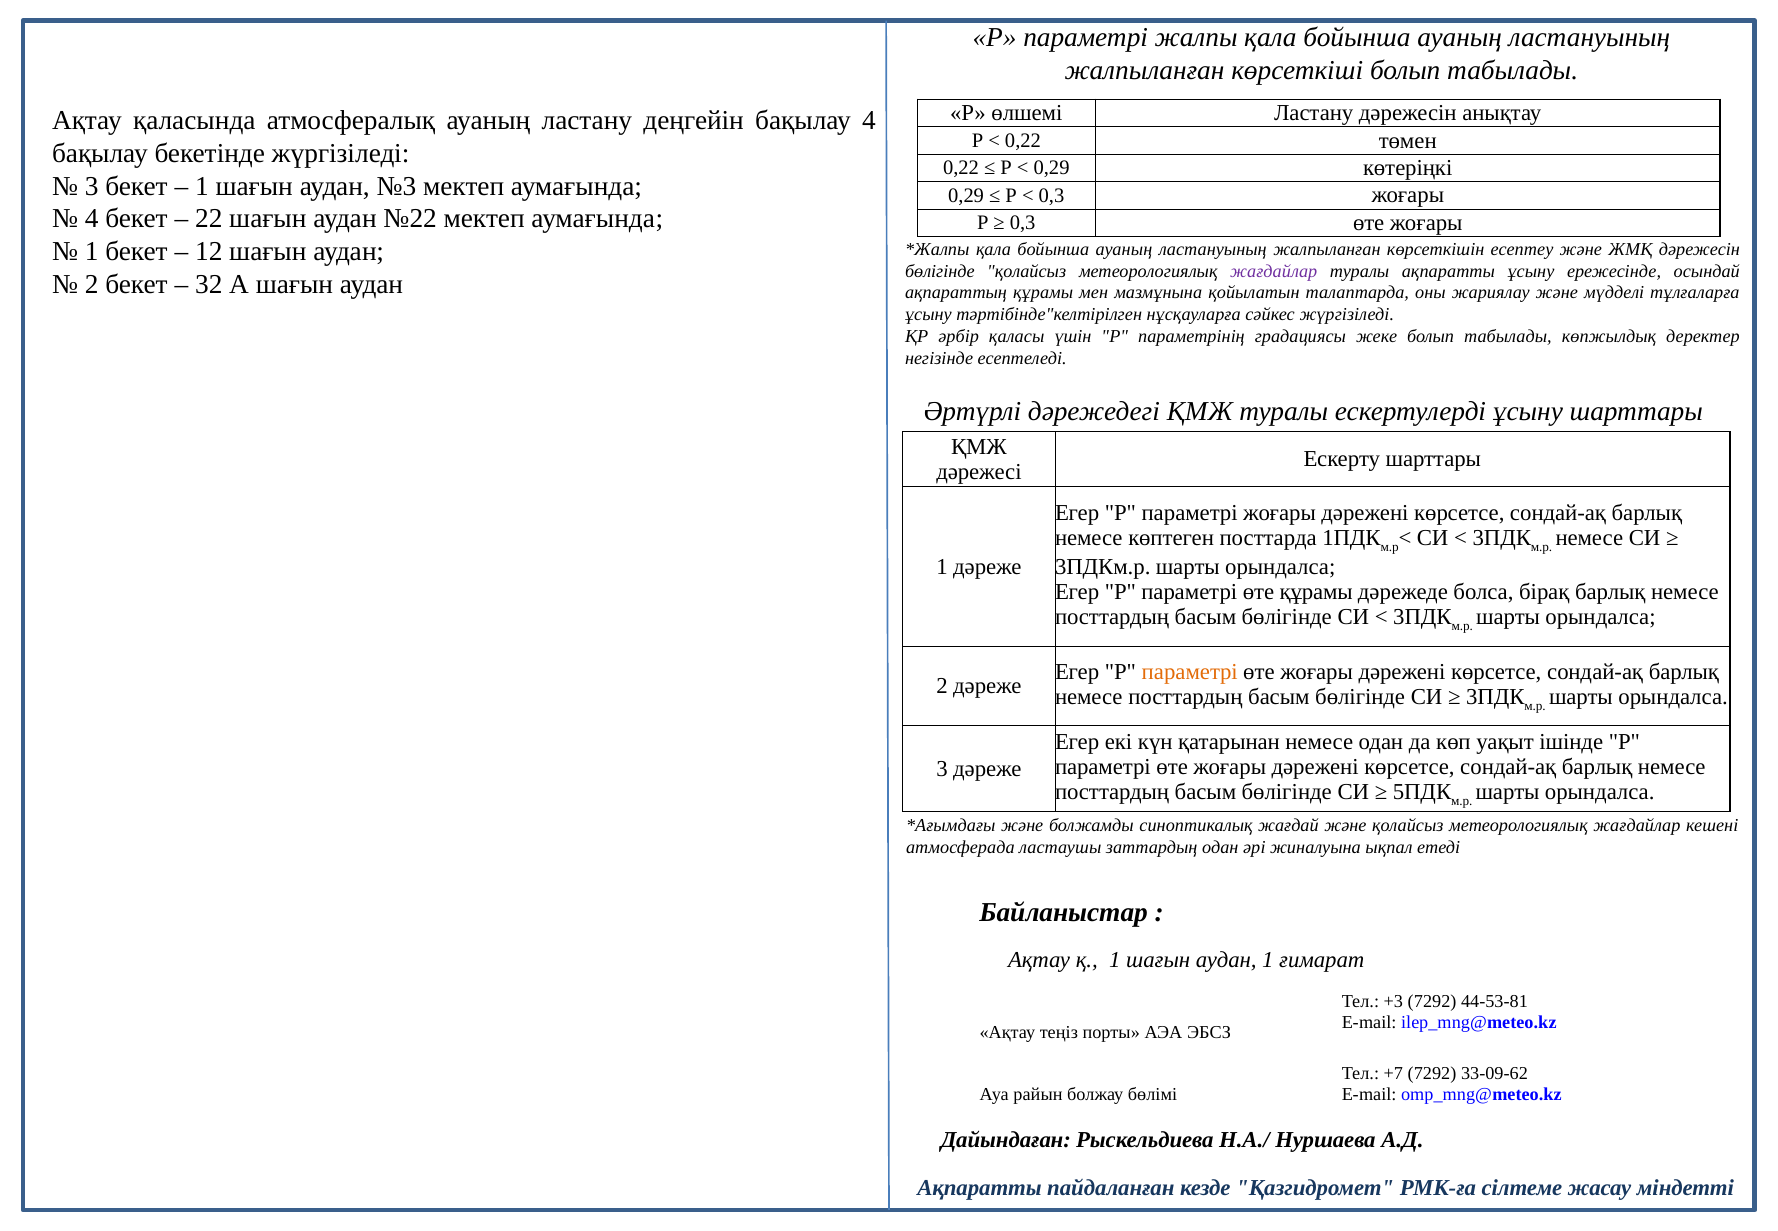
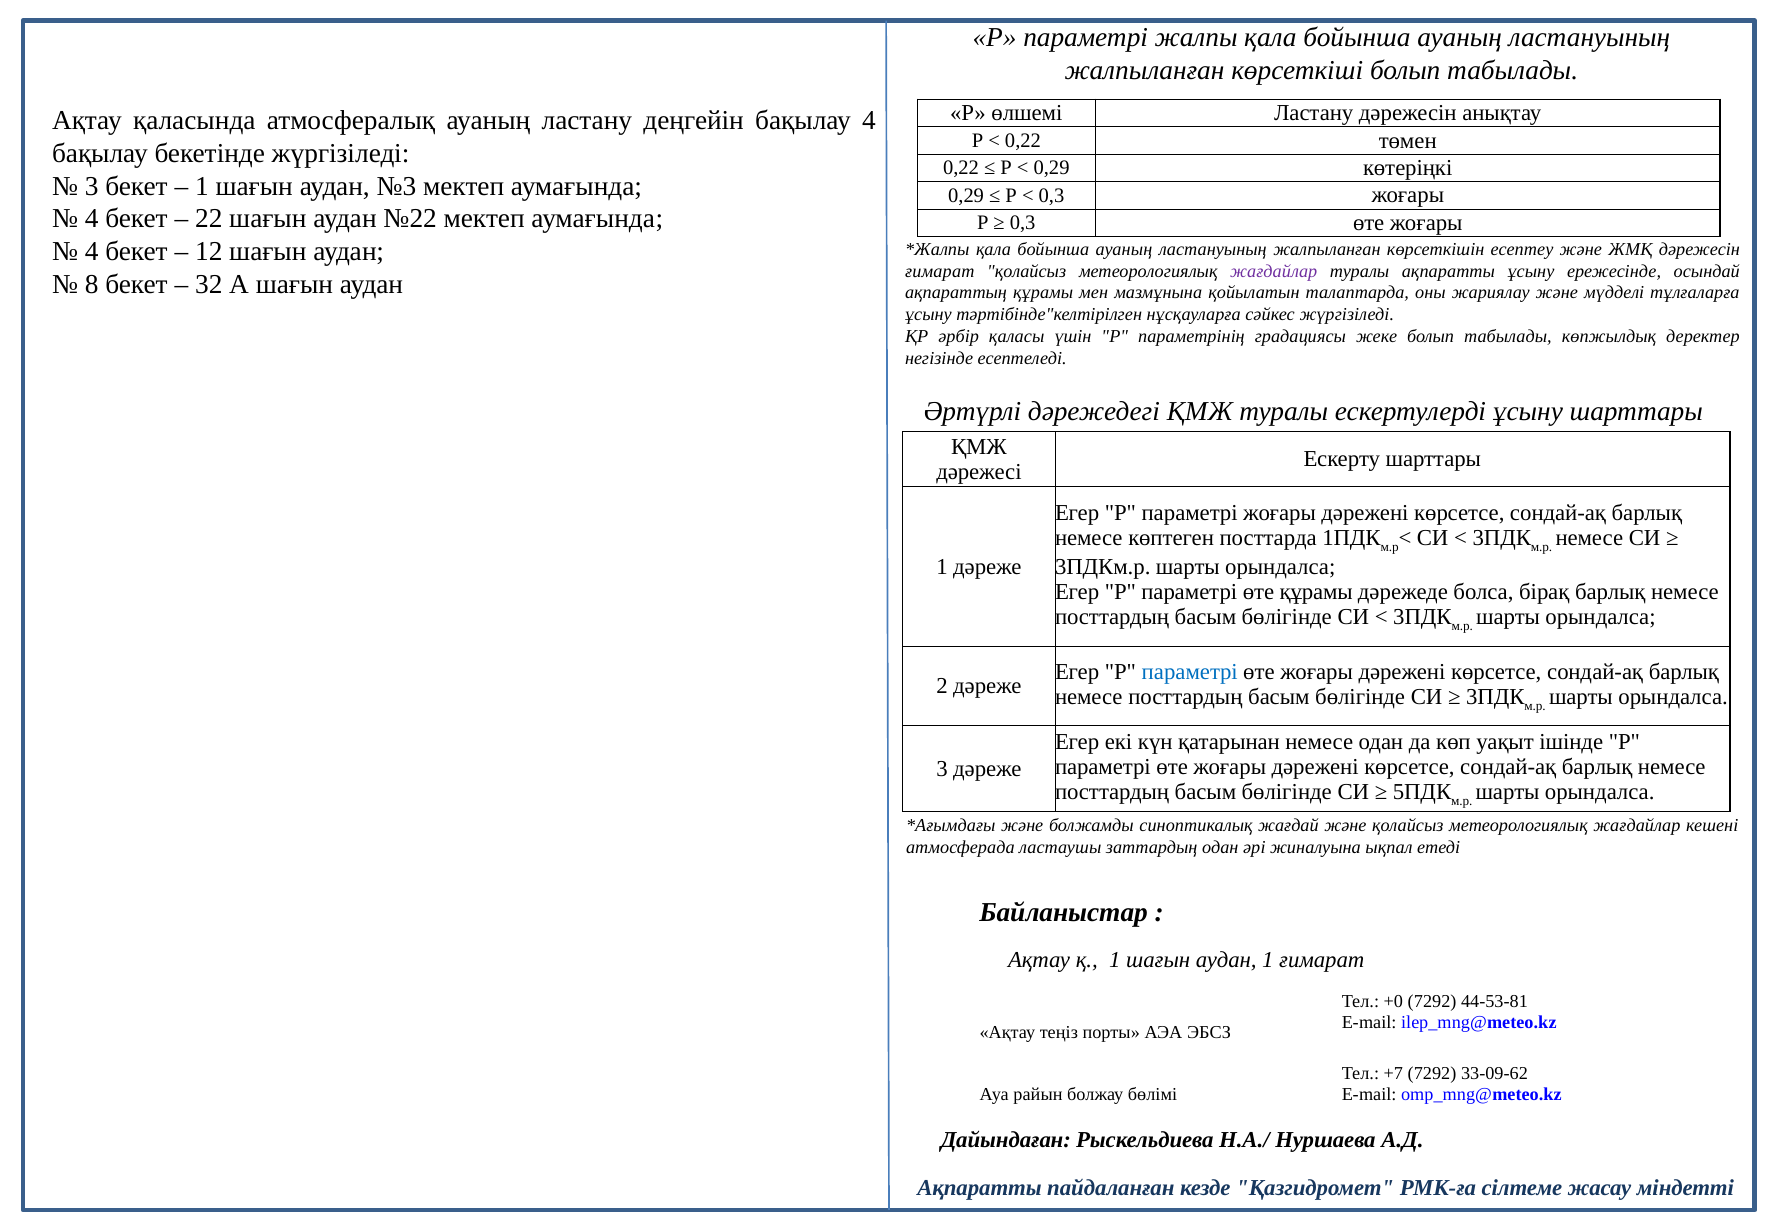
1 at (92, 252): 1 -> 4
бөлігінде at (940, 271): бөлігінде -> ғимарат
2 at (92, 284): 2 -> 8
параметрі at (1190, 672) colour: orange -> blue
+3: +3 -> +0
